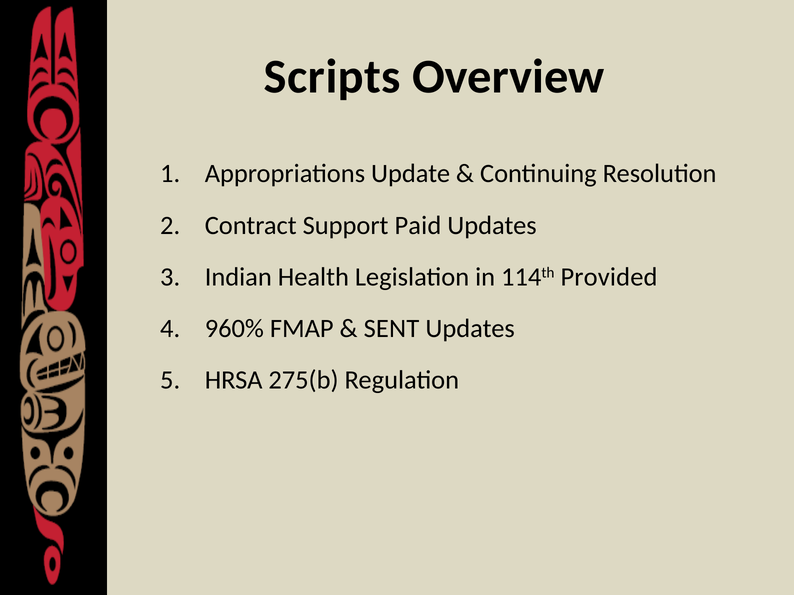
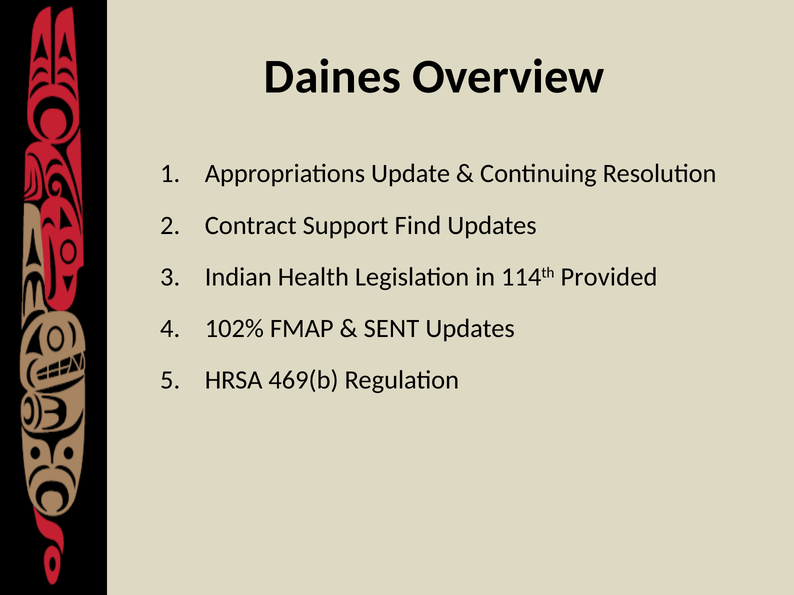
Scripts: Scripts -> Daines
Paid: Paid -> Find
960%: 960% -> 102%
275(b: 275(b -> 469(b
